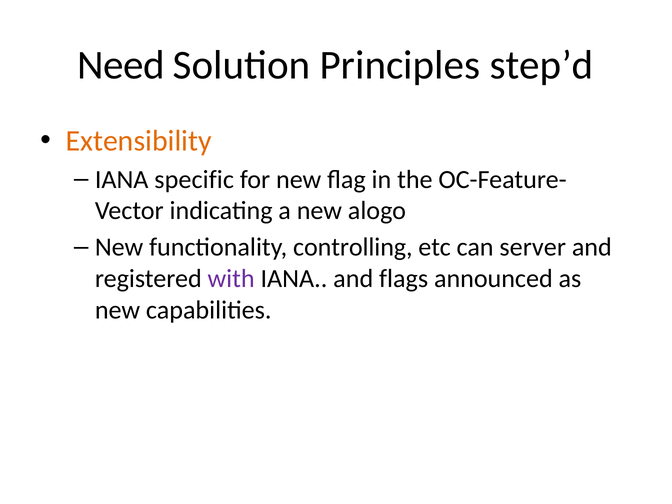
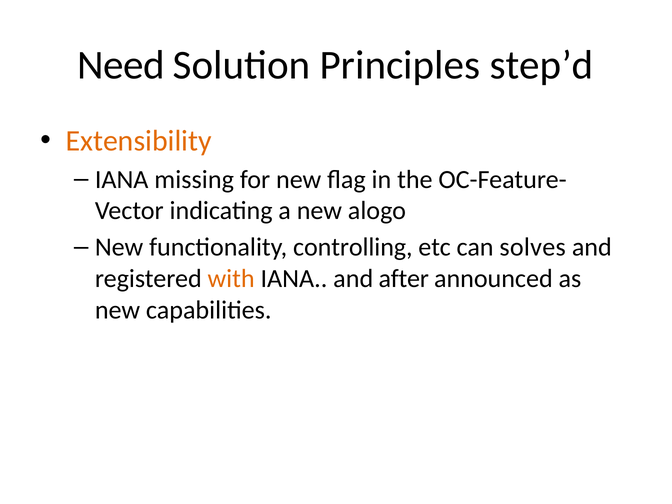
specific: specific -> missing
server: server -> solves
with colour: purple -> orange
flags: flags -> after
